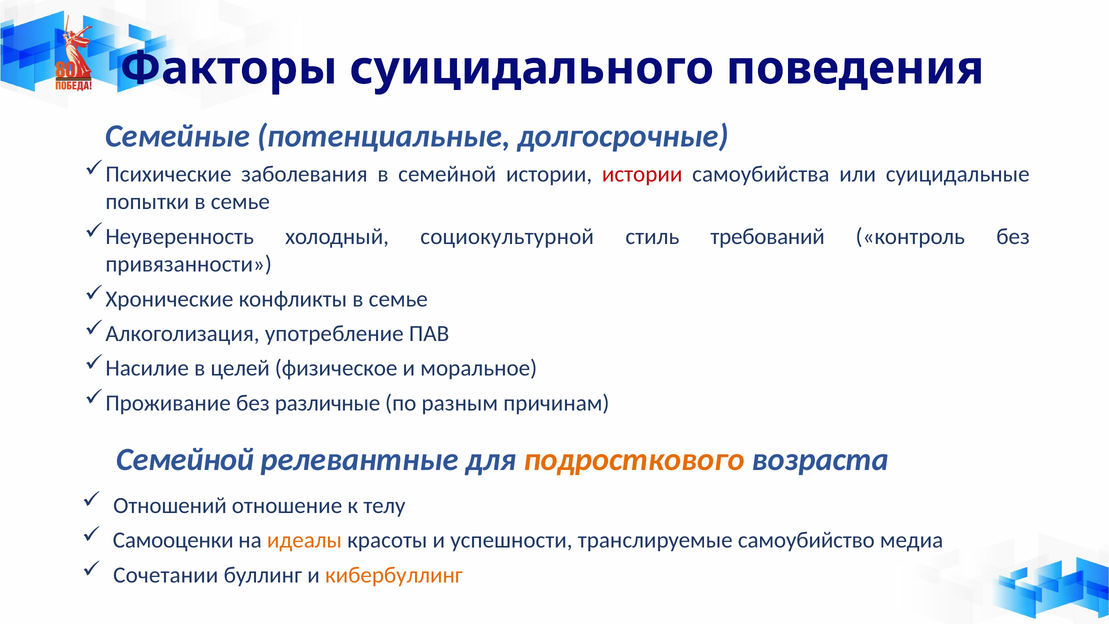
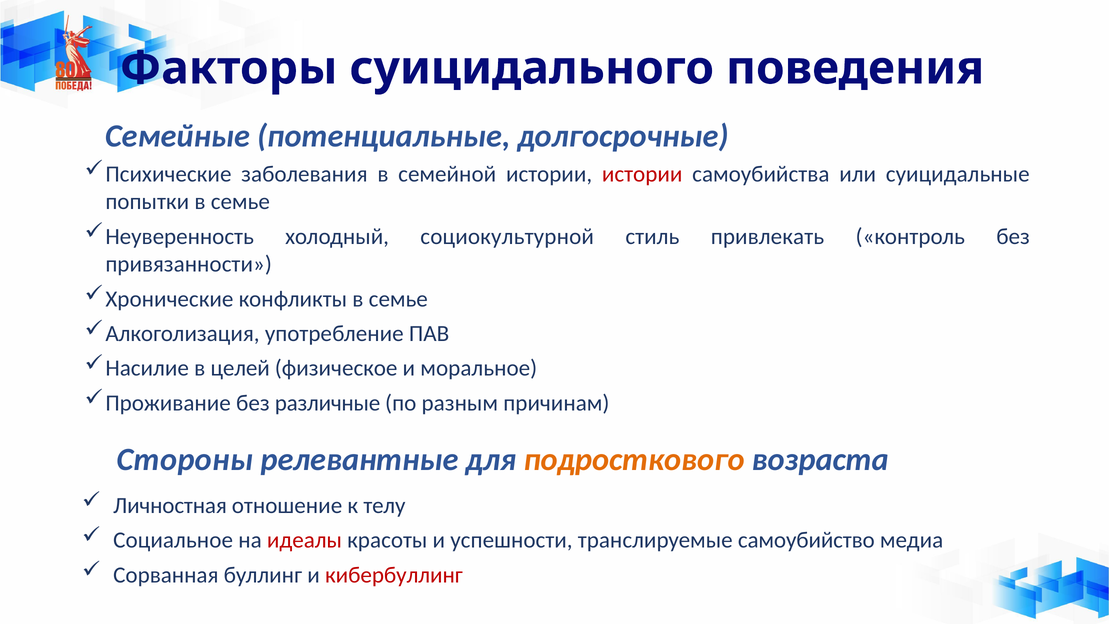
требований: требований -> привлекать
Семейной at (185, 459): Семейной -> Стороны
Отношений: Отношений -> Личностная
Самооценки: Самооценки -> Социальное
идеалы colour: orange -> red
Сочетании: Сочетании -> Сорванная
кибербуллинг colour: orange -> red
